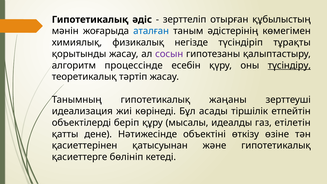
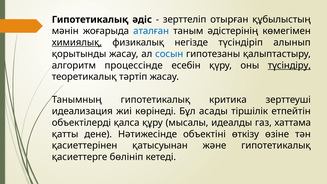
химиялық underline: none -> present
тұрақты: тұрақты -> алынып
сосын colour: purple -> blue
жаңаны: жаңаны -> критика
беріп: беріп -> қалса
етілетін: етілетін -> хаттама
